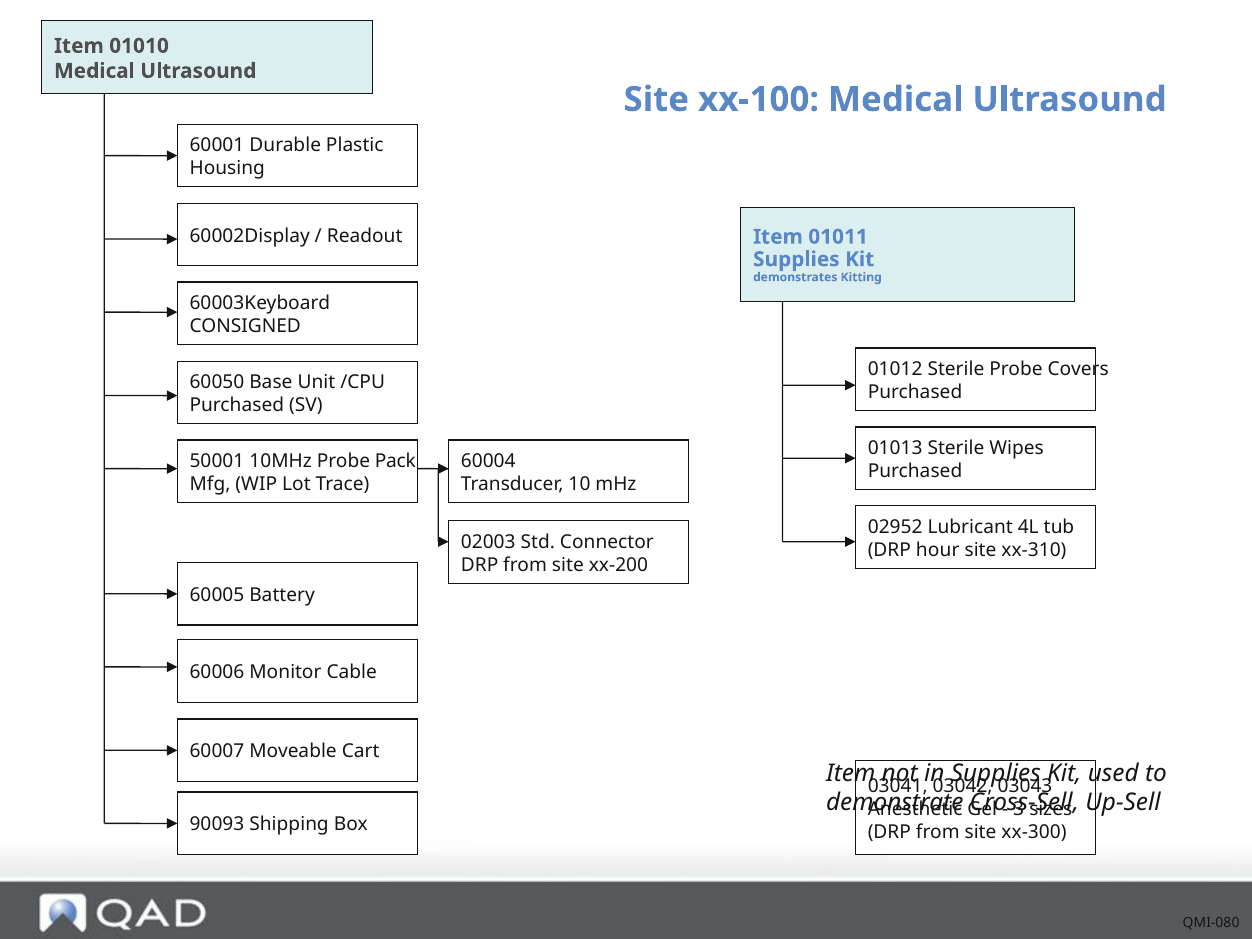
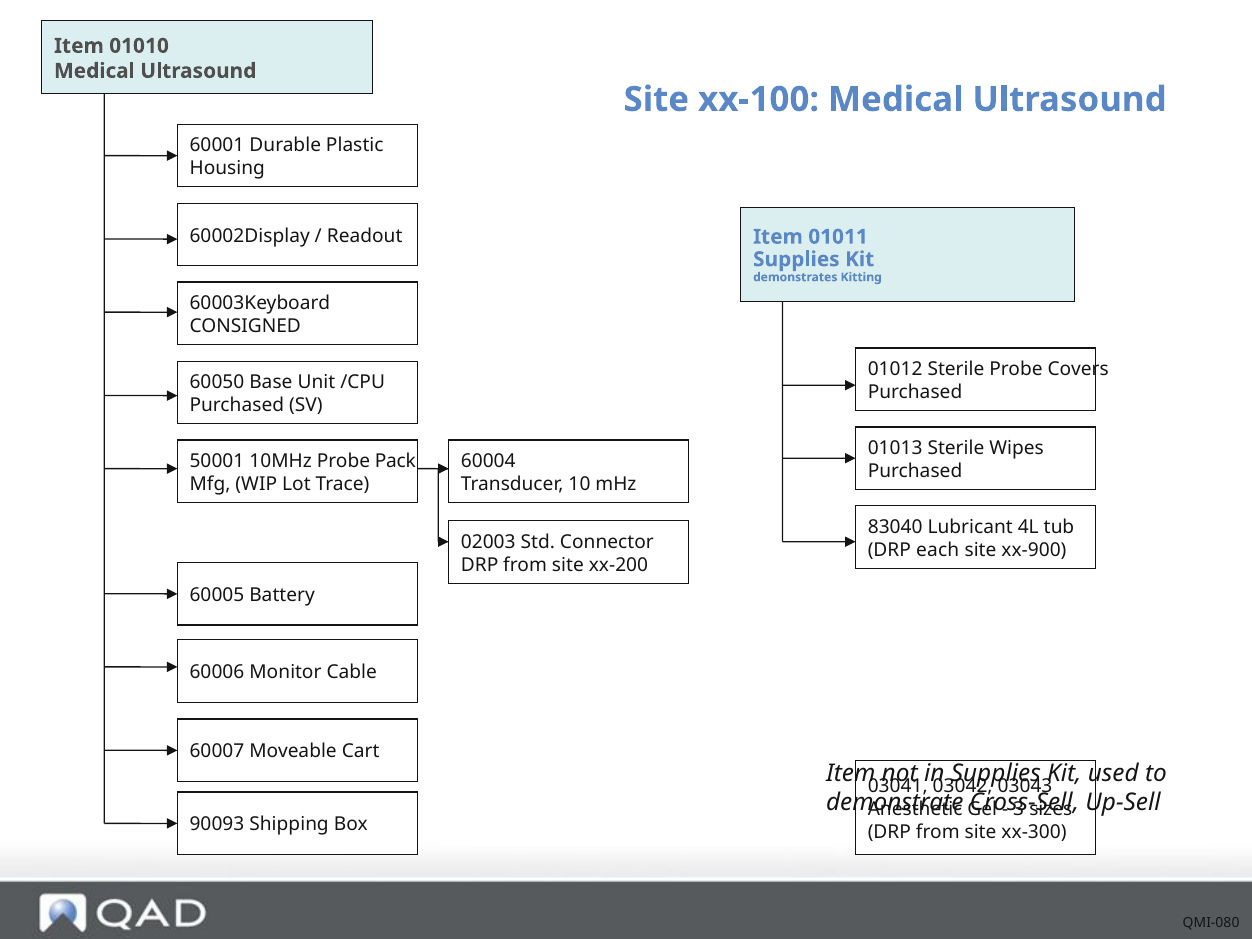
02952: 02952 -> 83040
hour: hour -> each
xx-310: xx-310 -> xx-900
